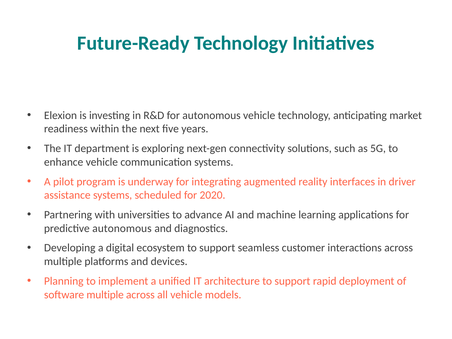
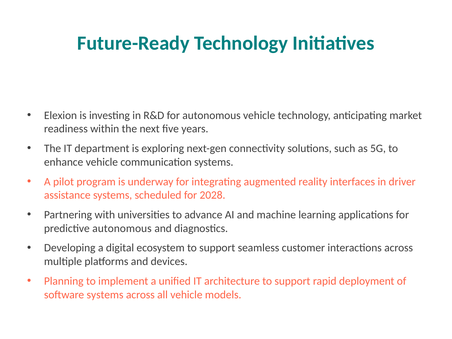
2020: 2020 -> 2028
software multiple: multiple -> systems
